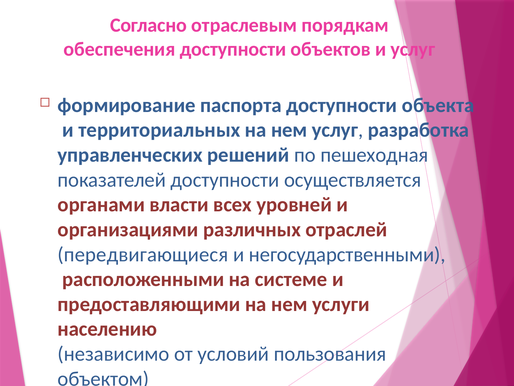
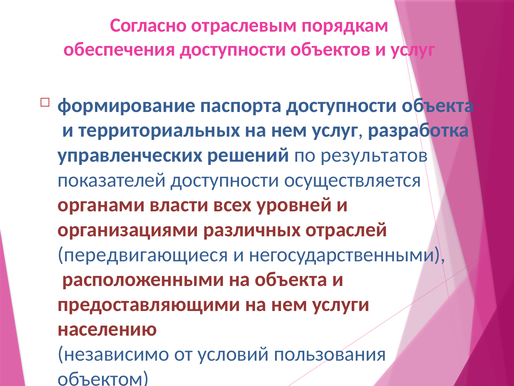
пешеходная: пешеходная -> результатов
на системе: системе -> объекта
